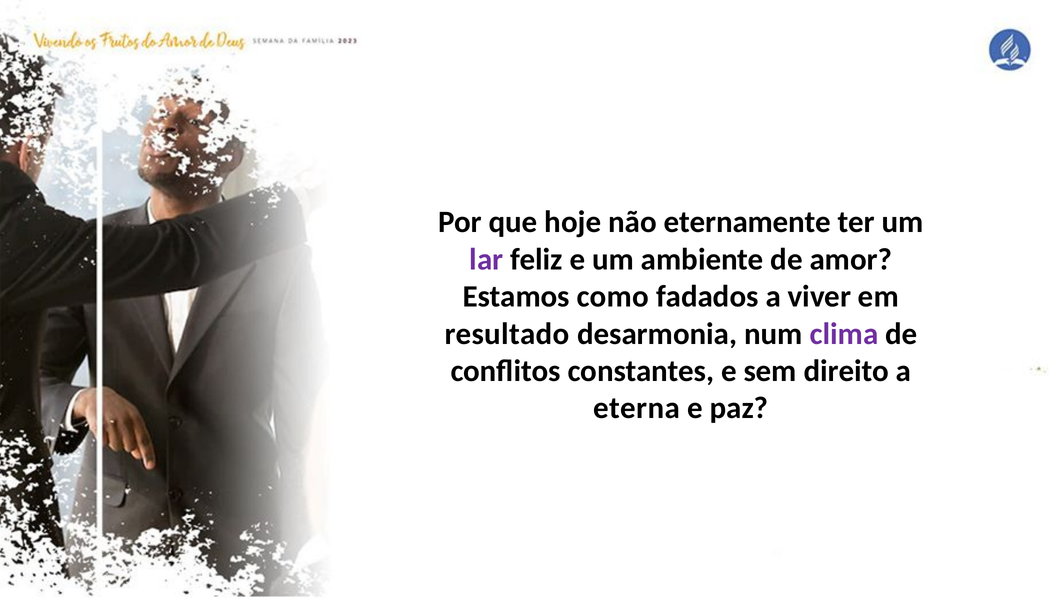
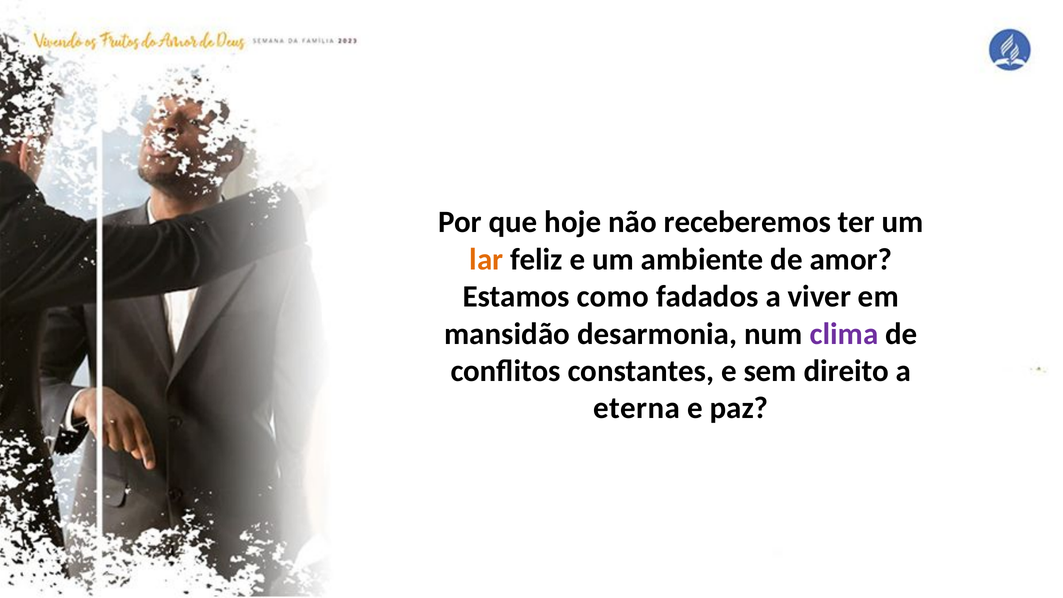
eternamente: eternamente -> receberemos
lar colour: purple -> orange
resultado: resultado -> mansidão
